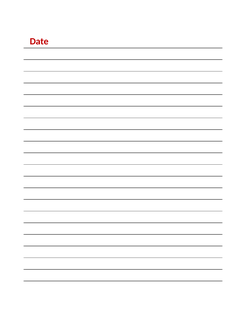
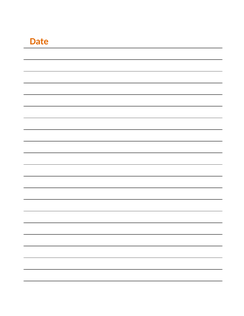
Date colour: red -> orange
